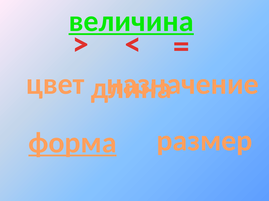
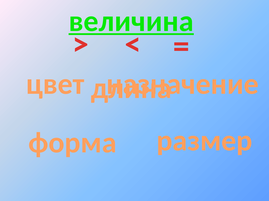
форма underline: present -> none
